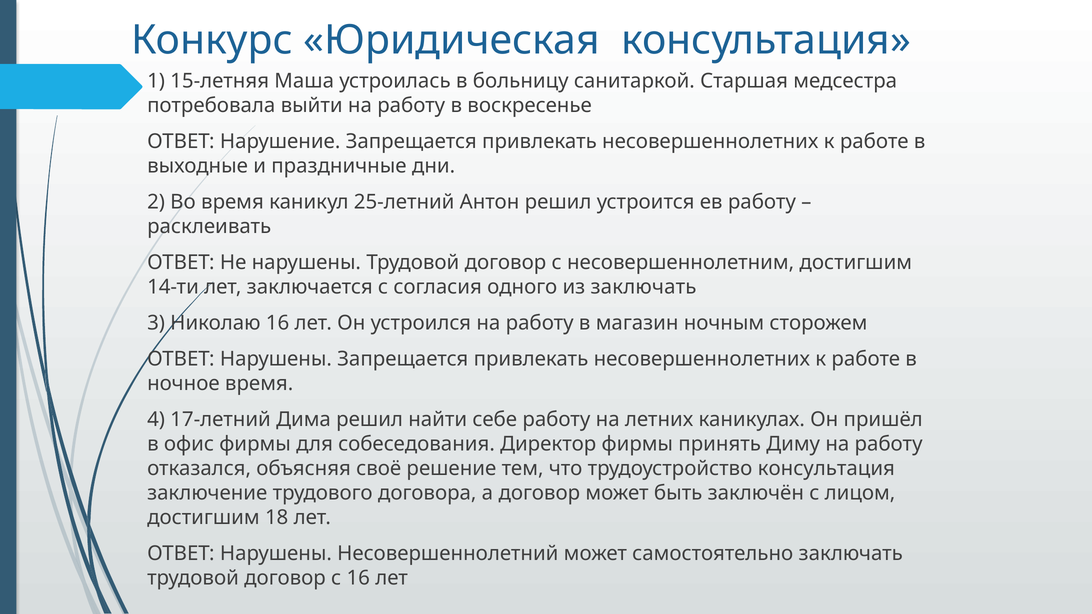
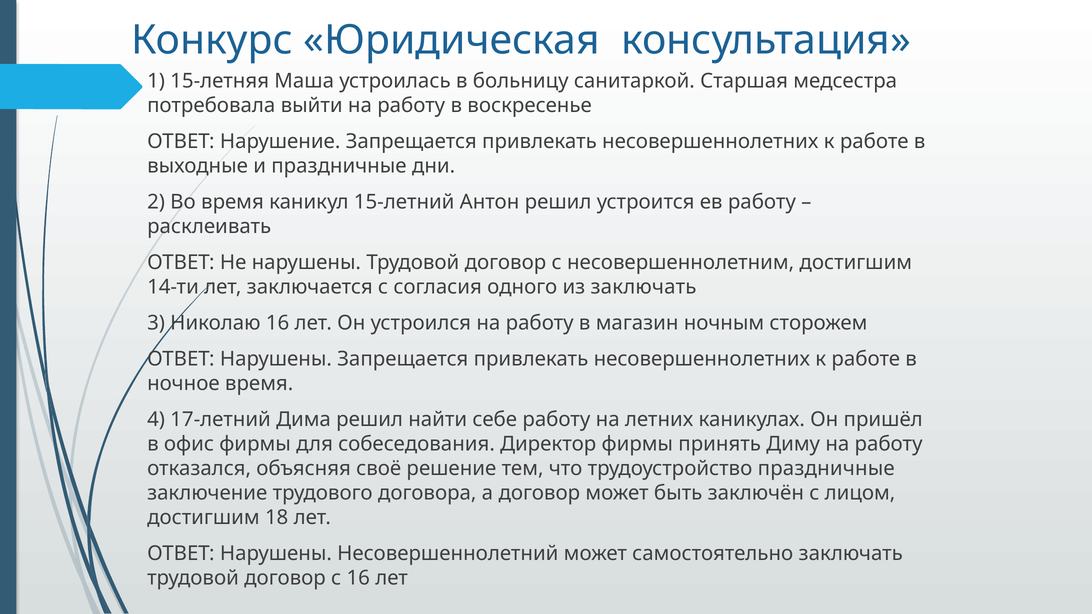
25-летний: 25-летний -> 15-летний
трудоустройство консультация: консультация -> праздничные
